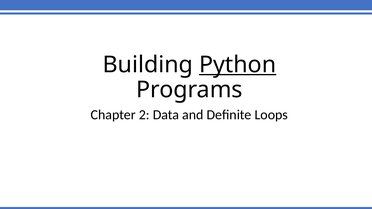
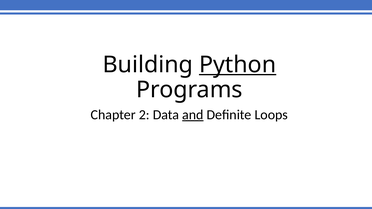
and underline: none -> present
